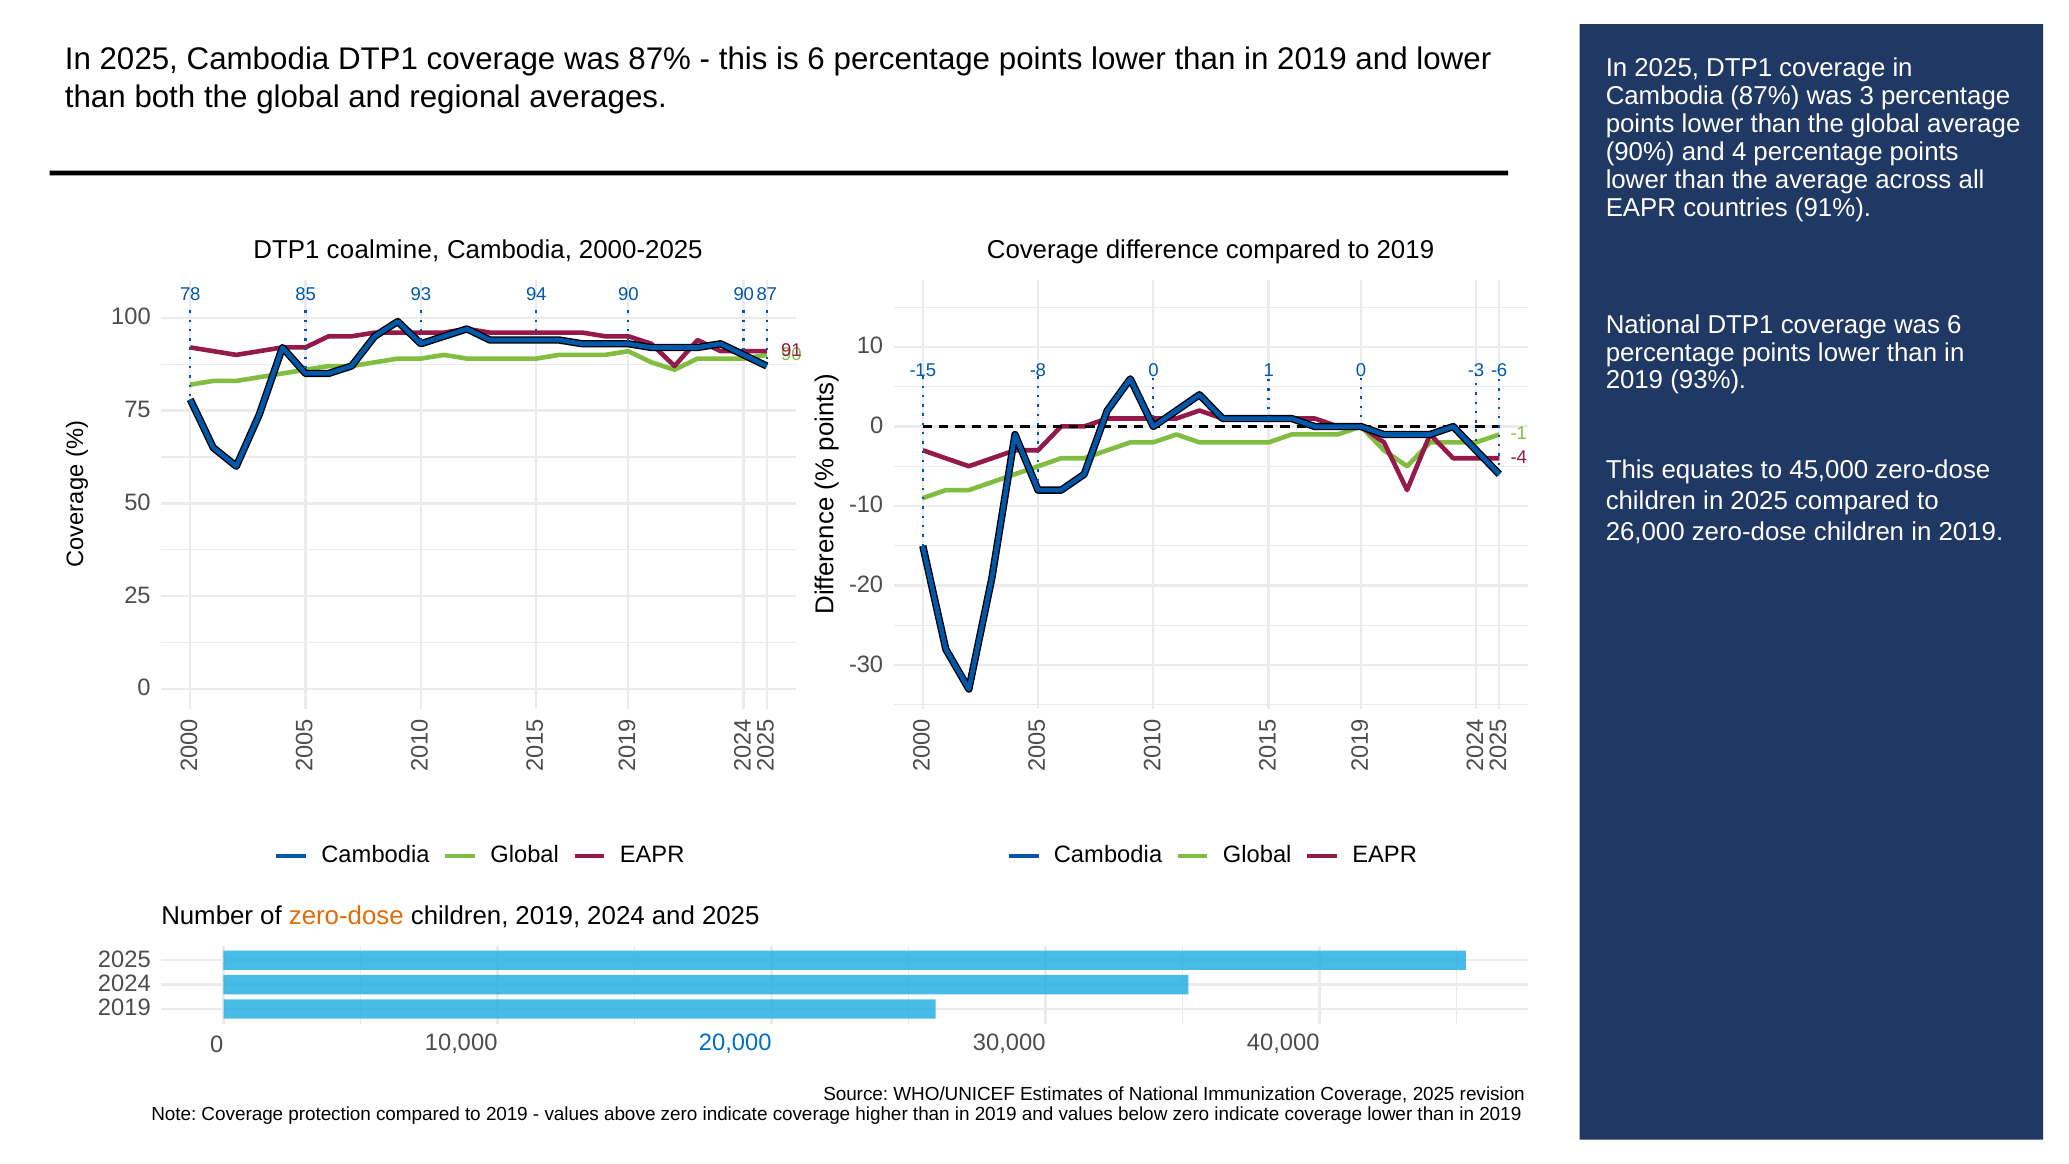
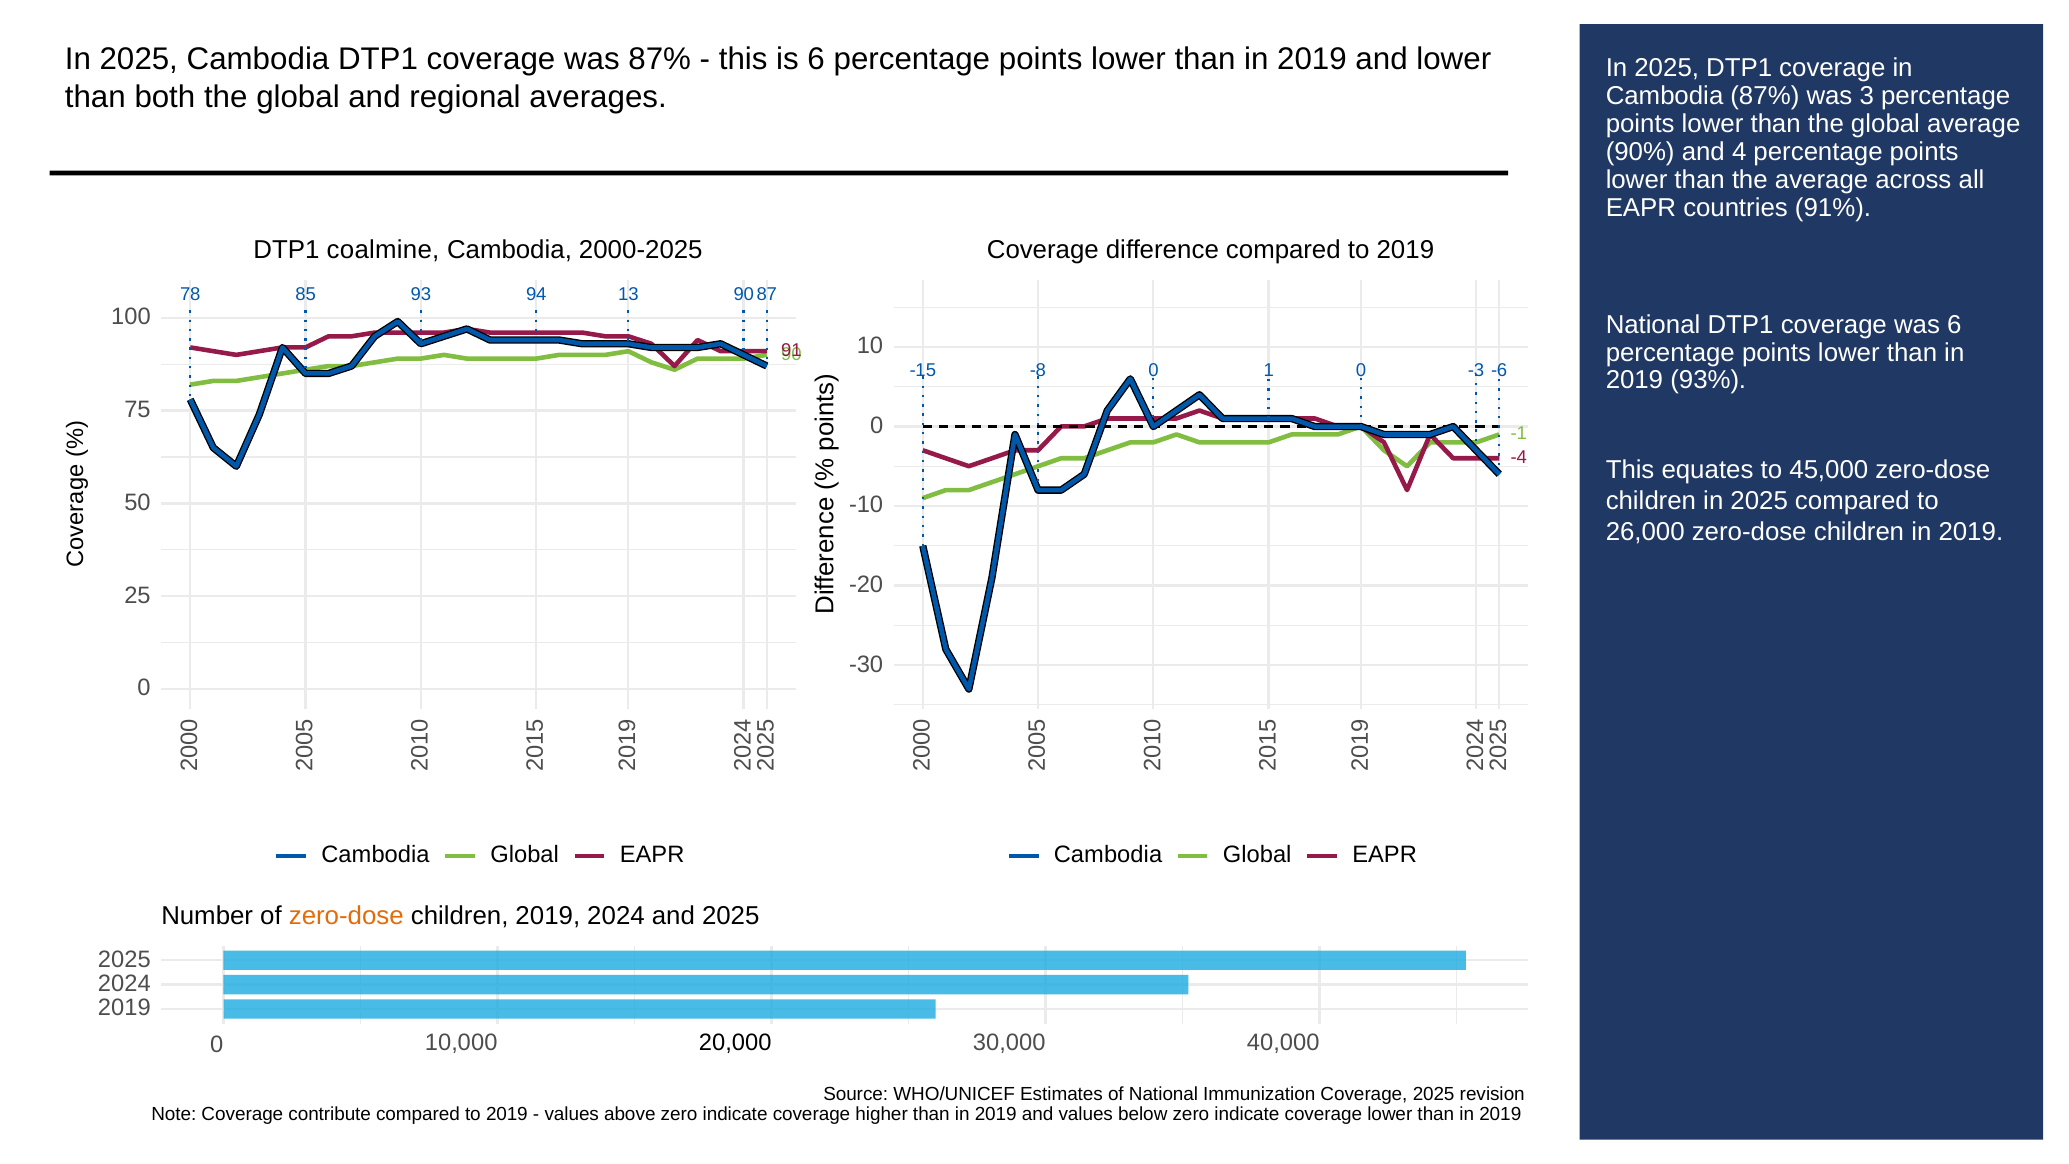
94 90: 90 -> 13
20,000 colour: blue -> black
protection: protection -> contribute
